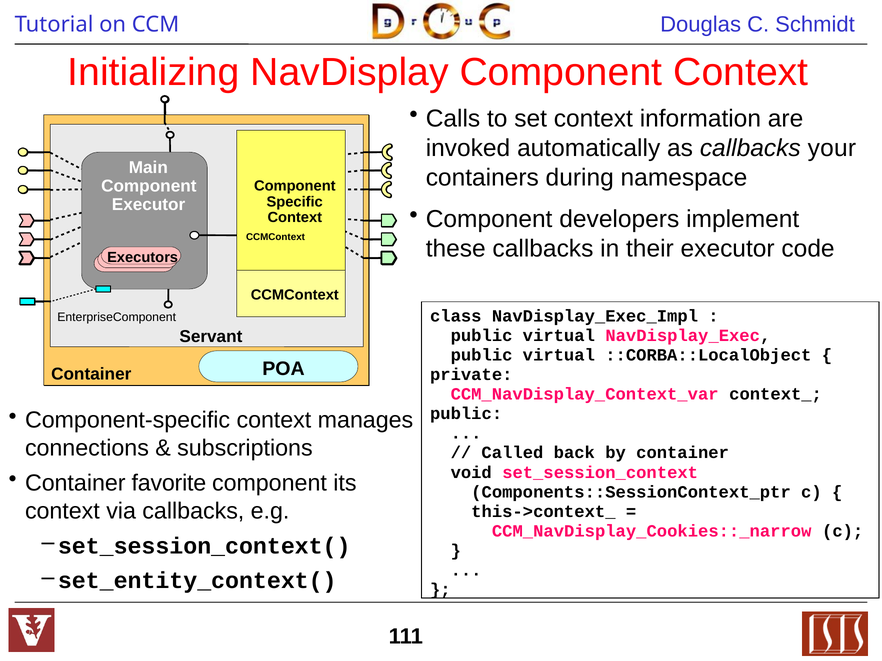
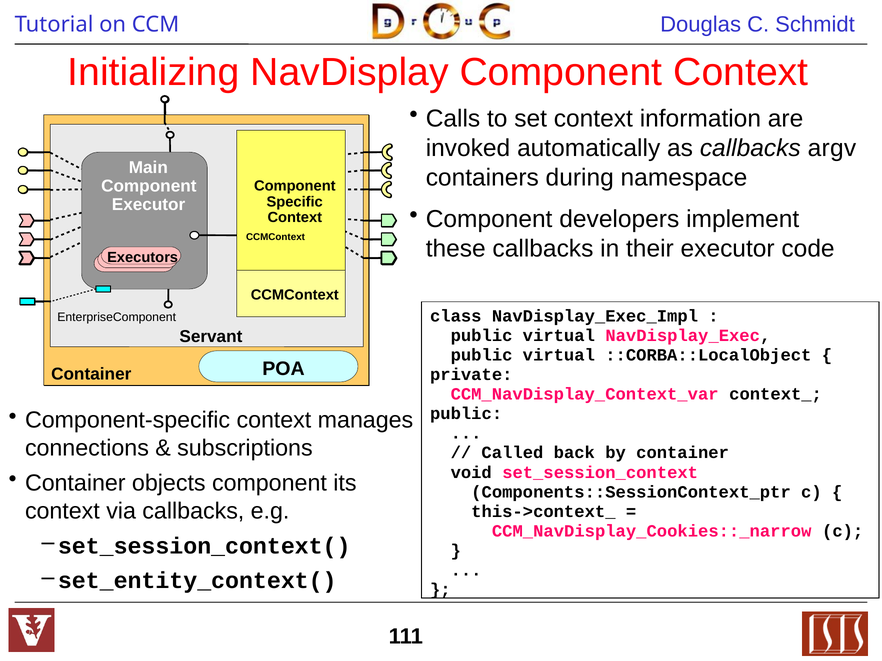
your: your -> argv
favorite: favorite -> objects
